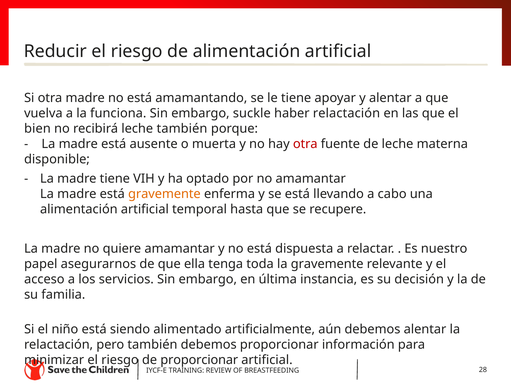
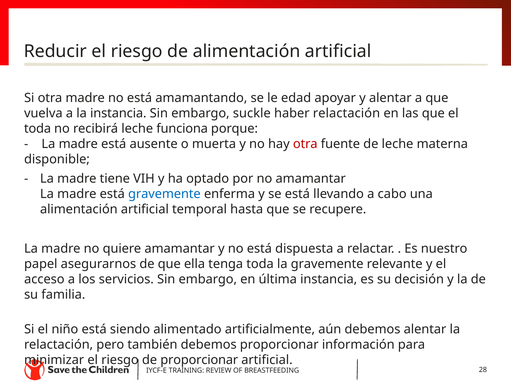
le tiene: tiene -> edad
la funciona: funciona -> instancia
bien at (37, 129): bien -> toda
leche también: también -> funciona
gravemente at (164, 194) colour: orange -> blue
